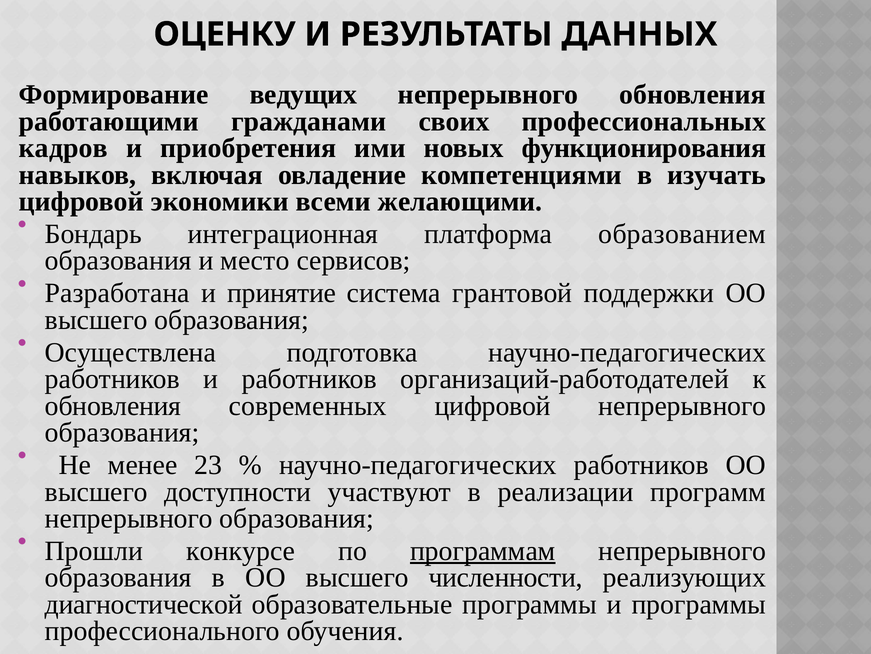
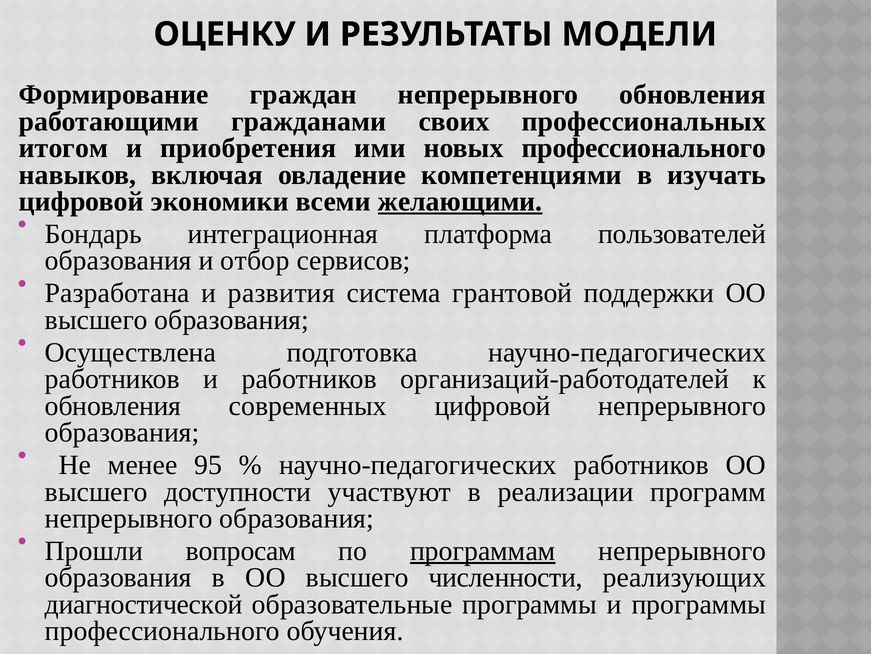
ДАННЫХ: ДАННЫХ -> МОДЕЛИ
ведущих: ведущих -> граждан
кадров: кадров -> итогом
новых функционирования: функционирования -> профессионального
желающими underline: none -> present
образованием: образованием -> пользователей
место: место -> отбор
принятие: принятие -> развития
23: 23 -> 95
конкурсе: конкурсе -> вопросам
